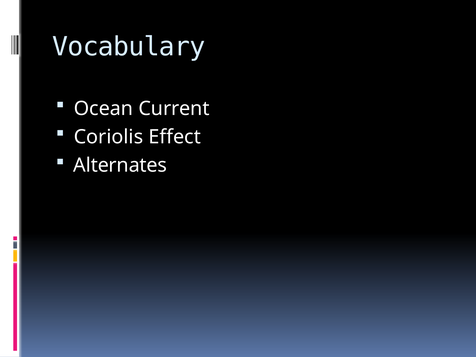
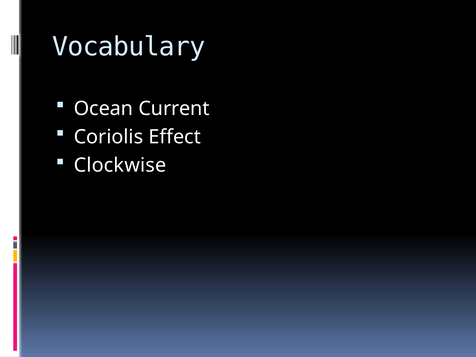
Alternates: Alternates -> Clockwise
